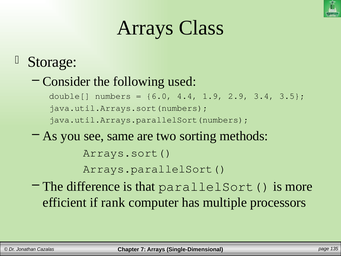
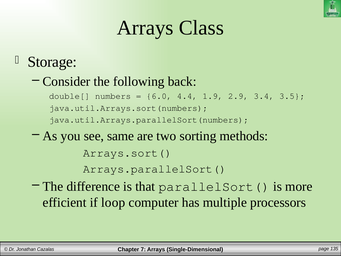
used: used -> back
rank: rank -> loop
